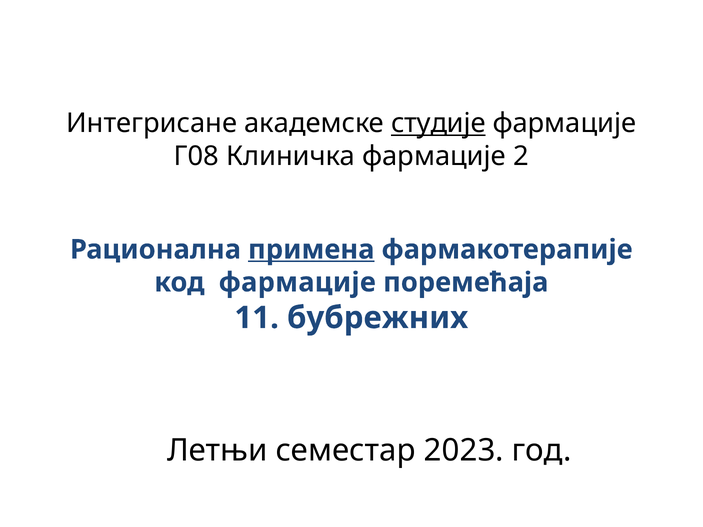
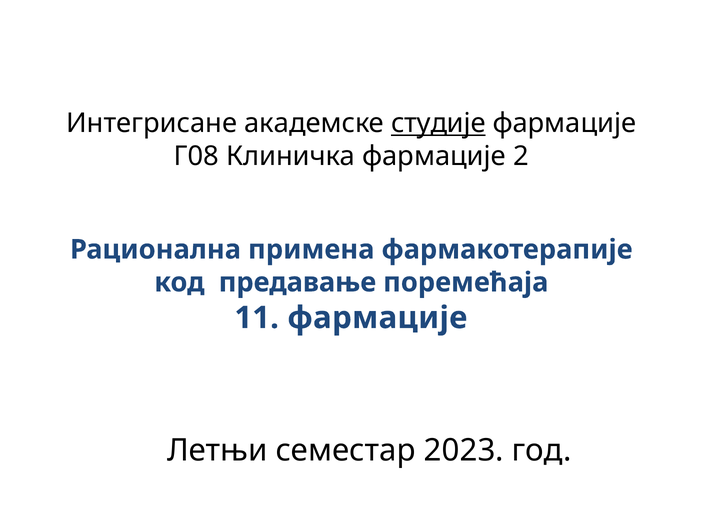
примена underline: present -> none
код фармације: фармације -> предавање
11 бубрежних: бубрежних -> фармације
